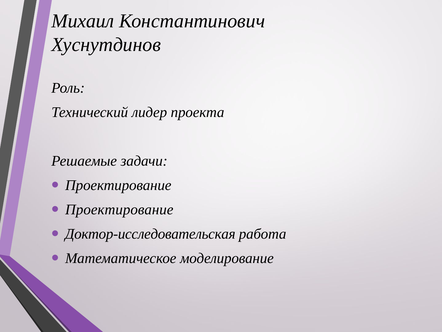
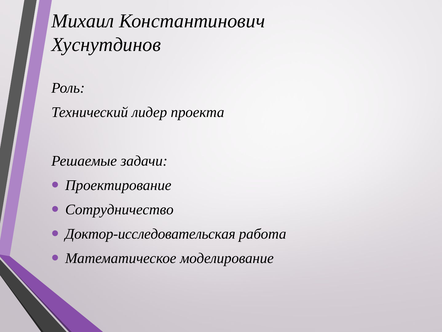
Проектирование at (119, 209): Проектирование -> Сотрудничество
